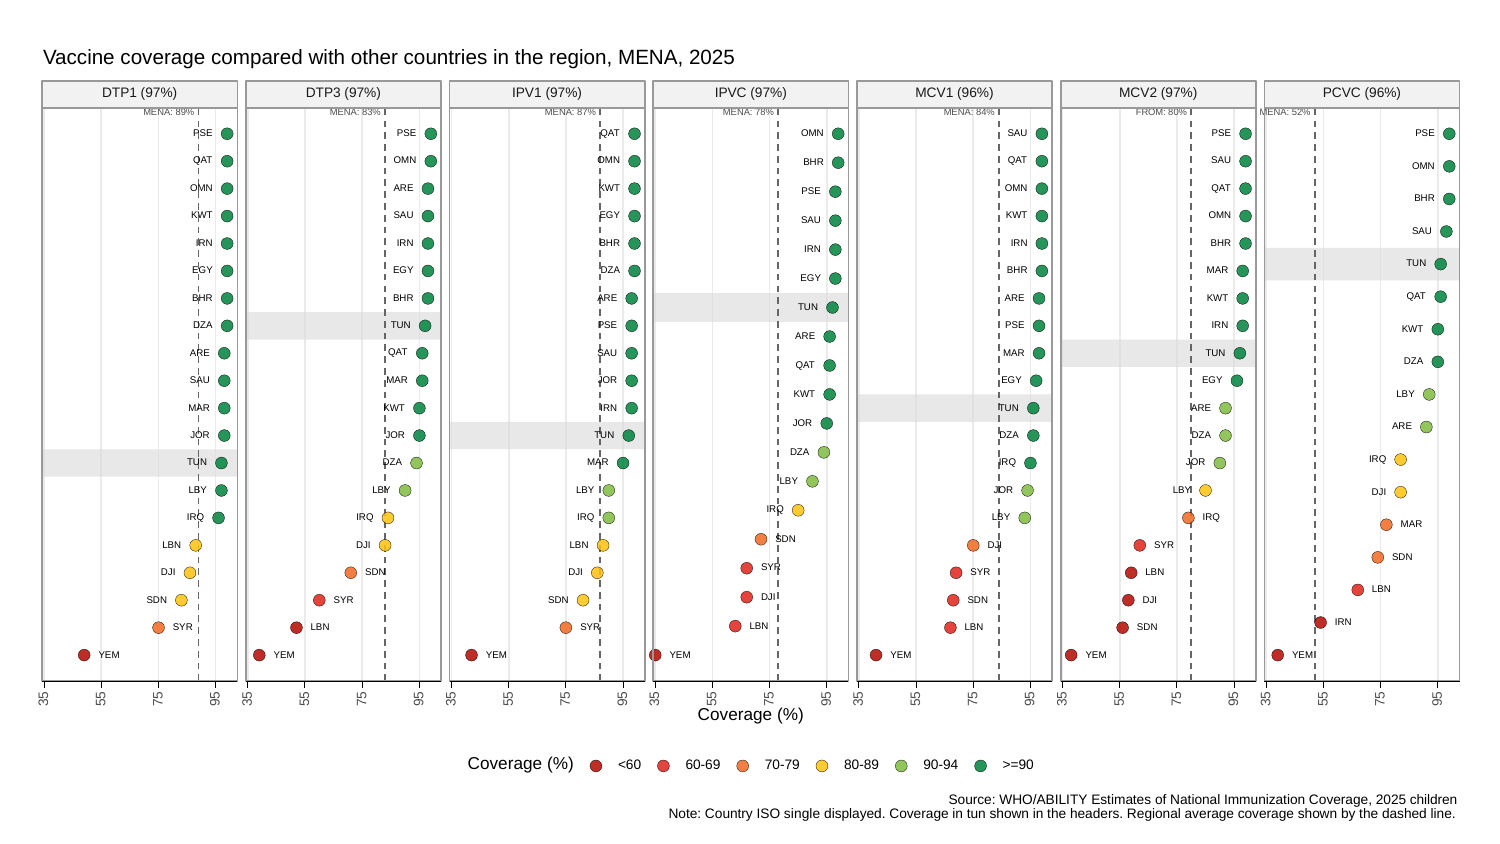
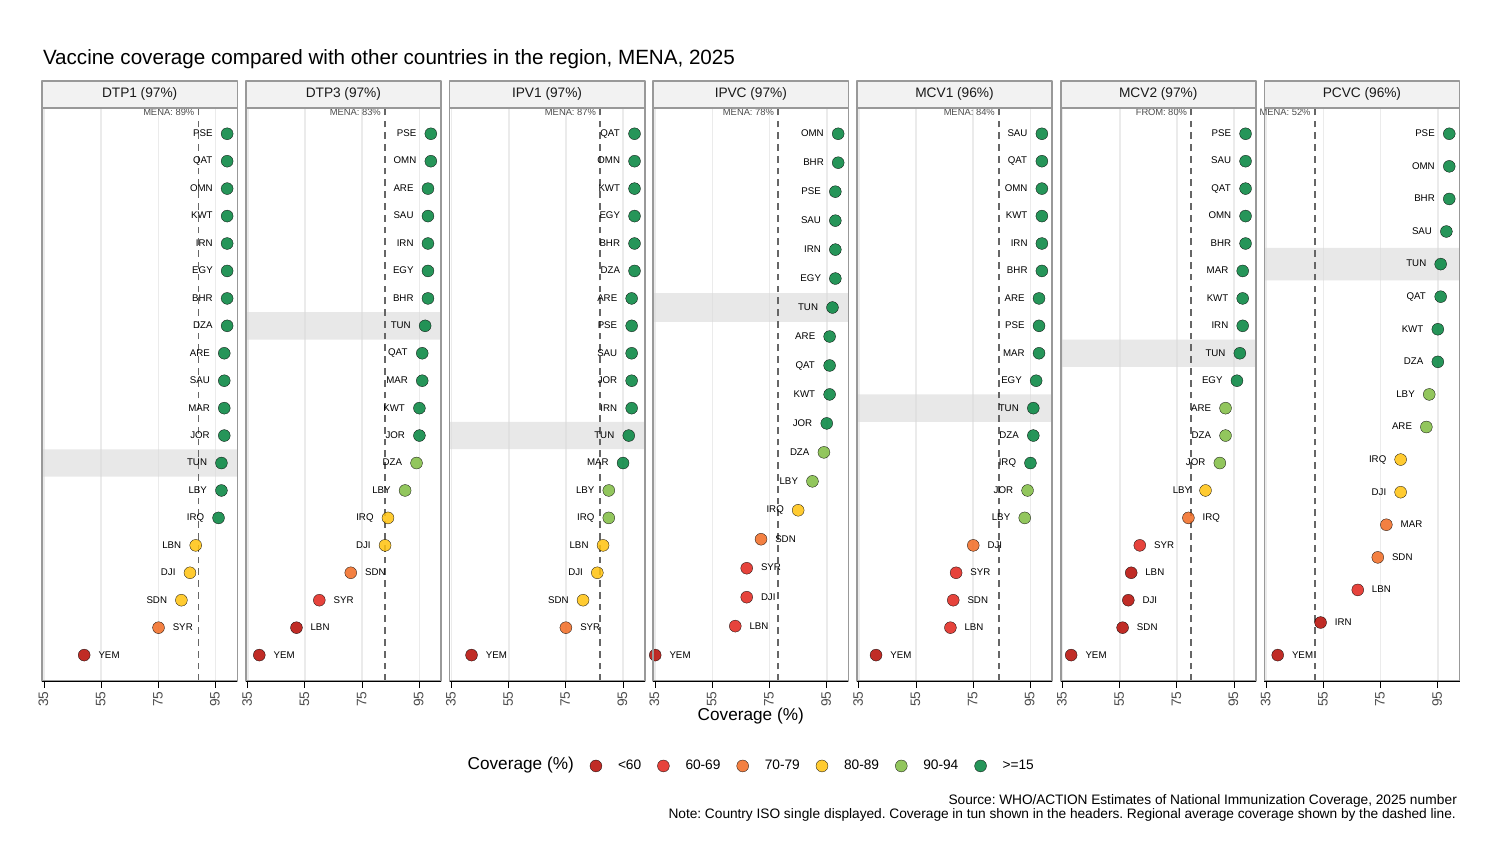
>=90: >=90 -> >=15
WHO/ABILITY: WHO/ABILITY -> WHO/ACTION
children: children -> number
